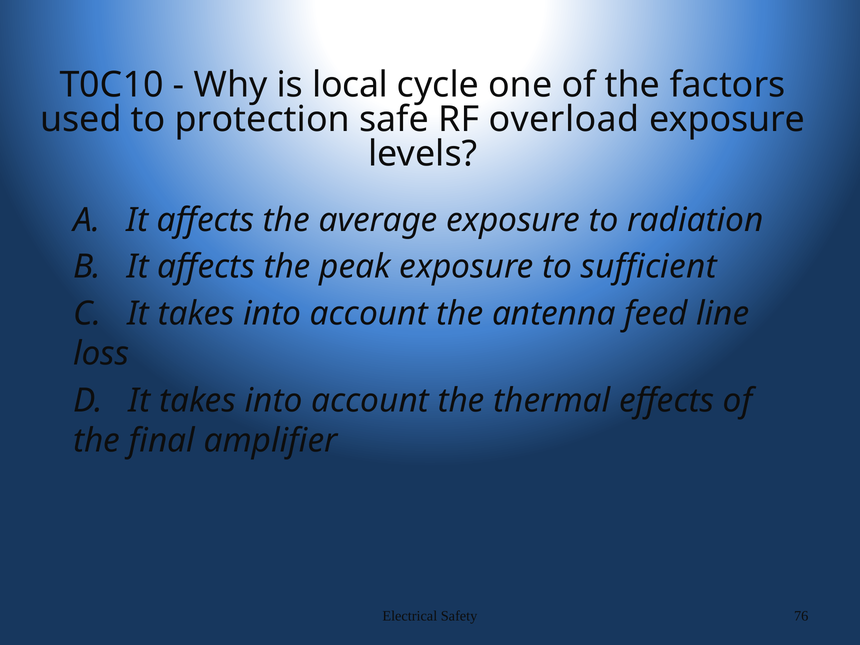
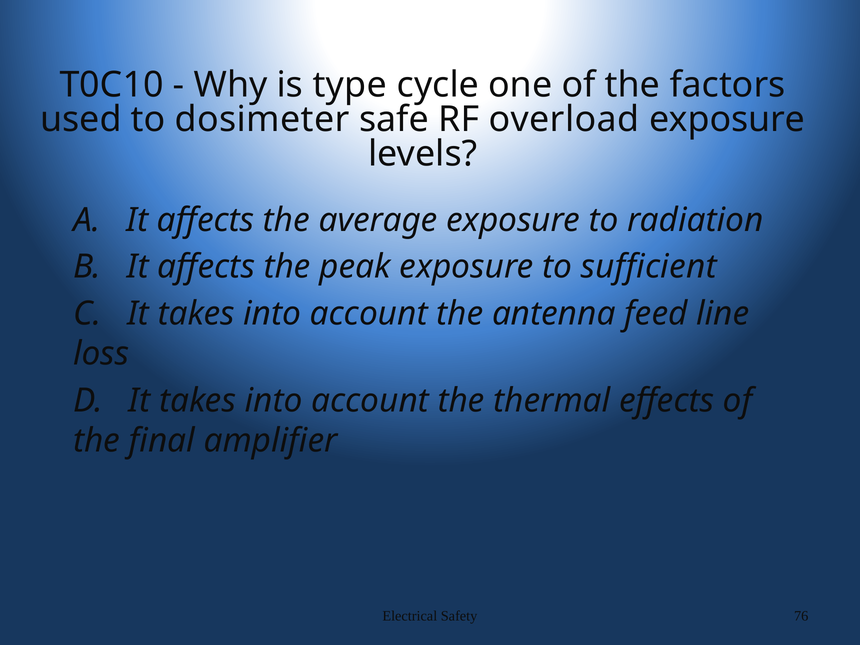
local: local -> type
protection: protection -> dosimeter
